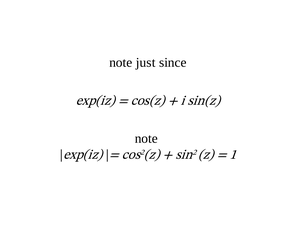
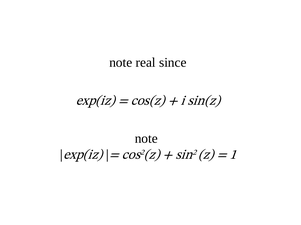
just: just -> real
